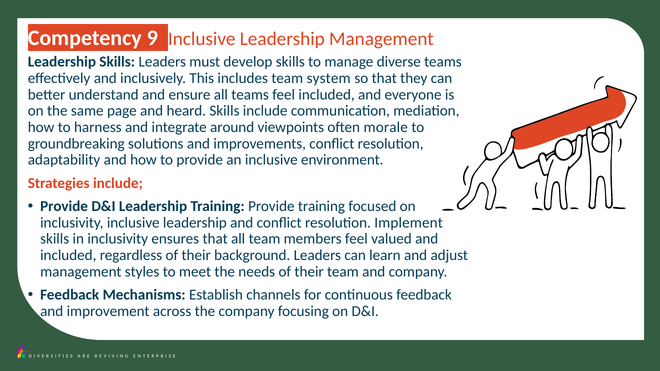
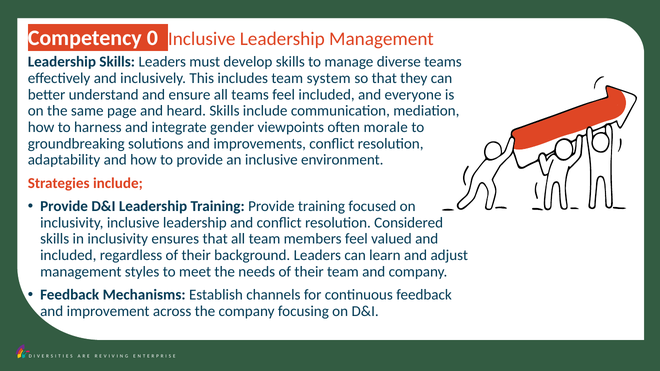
9: 9 -> 0
around: around -> gender
Implement: Implement -> Considered
